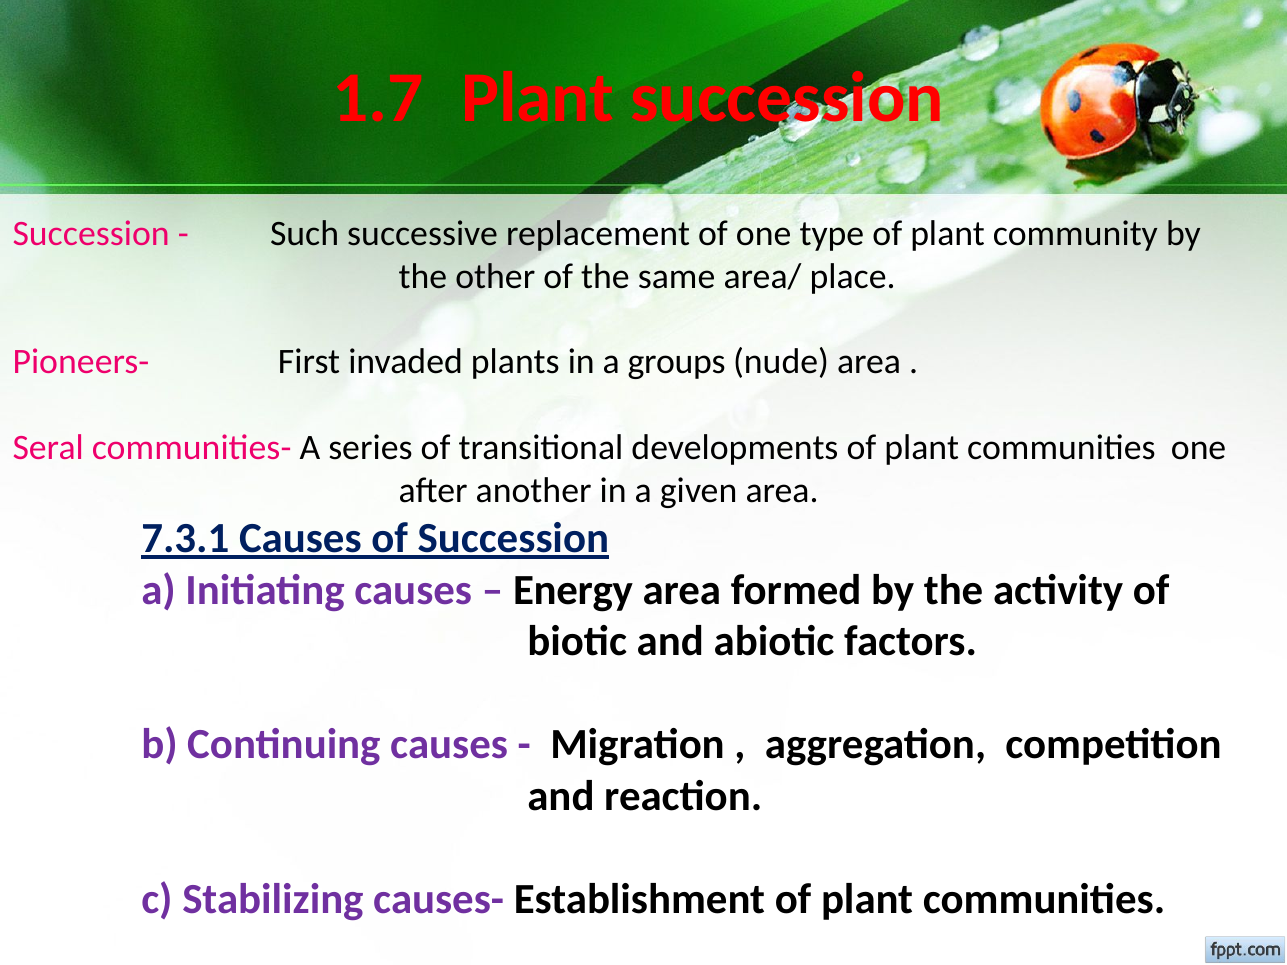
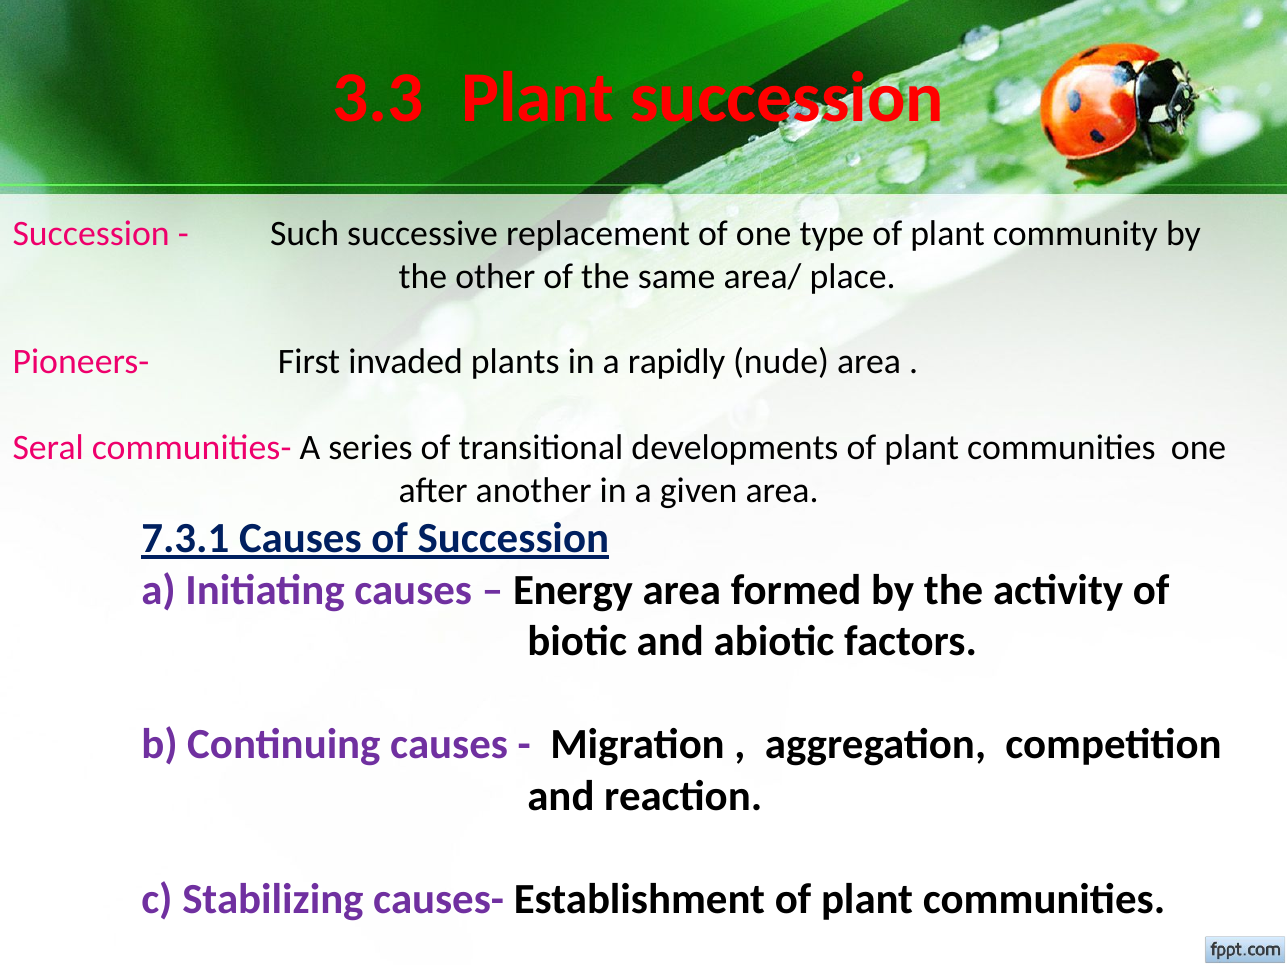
1.7: 1.7 -> 3.3
groups: groups -> rapidly
